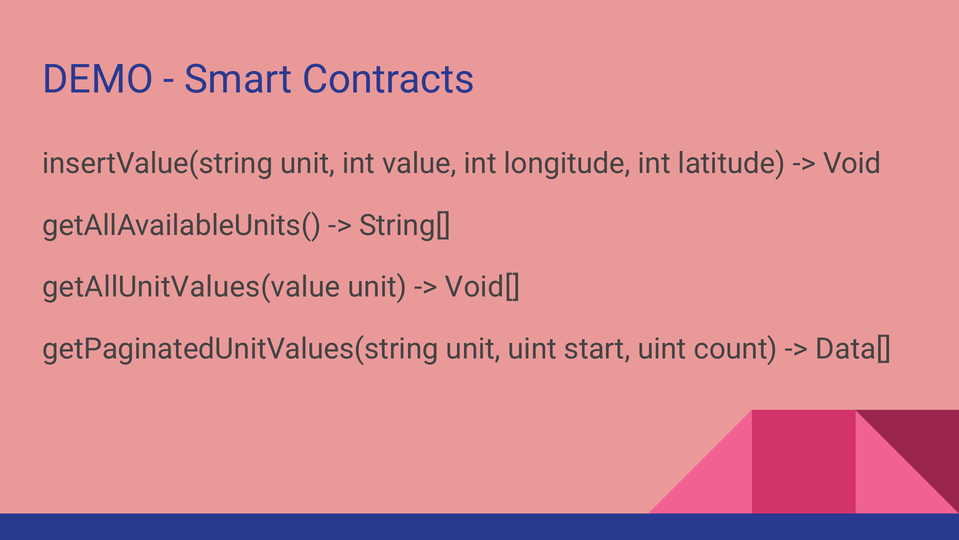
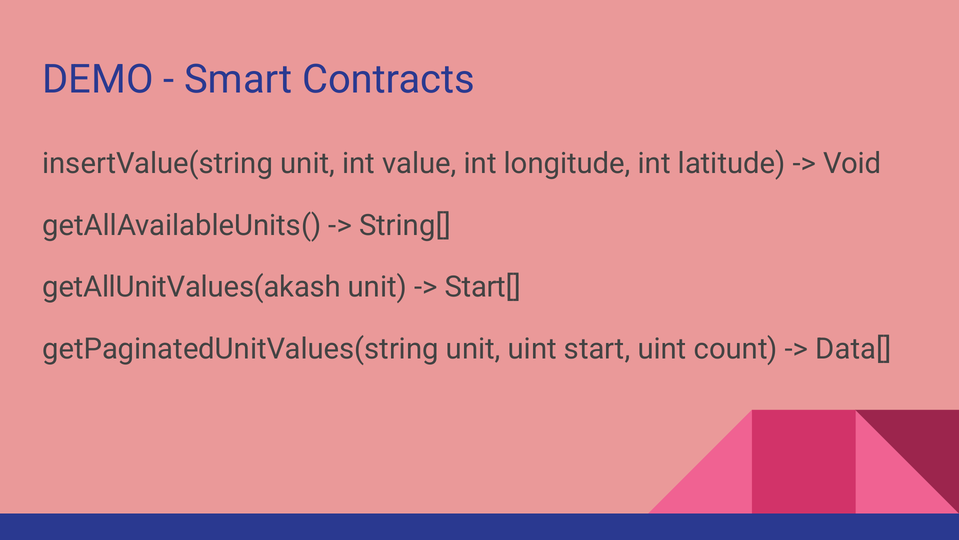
getAllUnitValues(value: getAllUnitValues(value -> getAllUnitValues(akash
Void[: Void[ -> Start[
